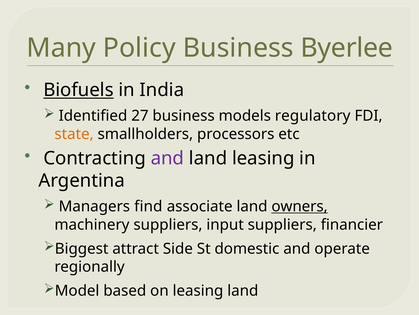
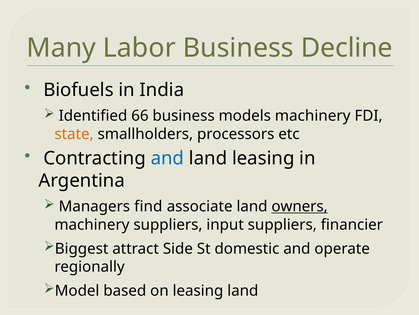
Policy: Policy -> Labor
Byerlee: Byerlee -> Decline
Biofuels underline: present -> none
27: 27 -> 66
models regulatory: regulatory -> machinery
and at (167, 158) colour: purple -> blue
